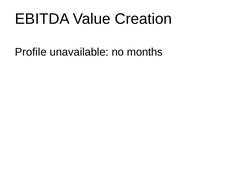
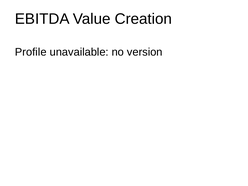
months: months -> version
